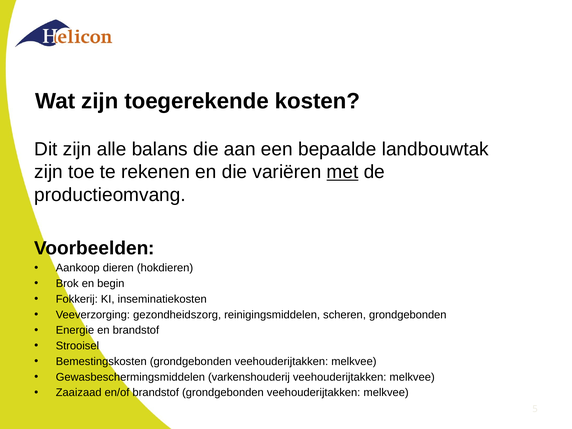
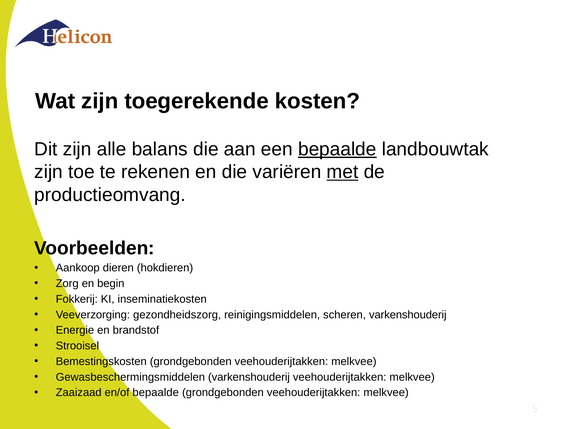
bepaalde at (337, 149) underline: none -> present
Brok: Brok -> Zorg
scheren grondgebonden: grondgebonden -> varkenshouderij
en/of brandstof: brandstof -> bepaalde
